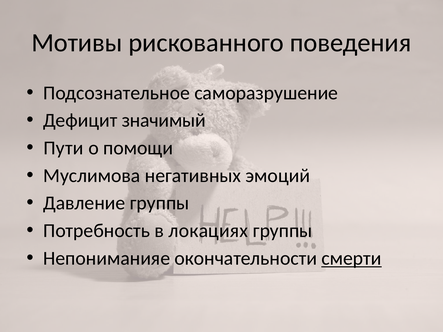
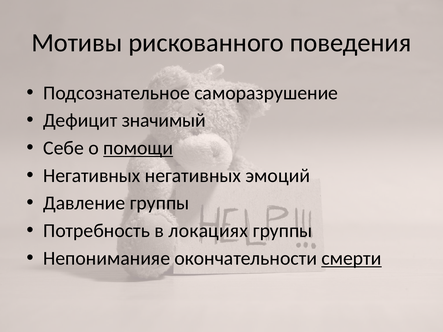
Пути: Пути -> Себе
помощи underline: none -> present
Муслимова at (92, 176): Муслимова -> Негативных
